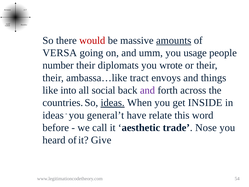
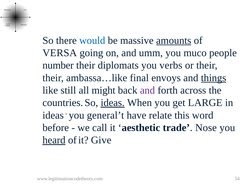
would colour: red -> blue
usage: usage -> muco
wrote: wrote -> verbs
tract: tract -> final
things underline: none -> present
into: into -> still
social: social -> might
INSIDE: INSIDE -> LARGE
heard underline: none -> present
